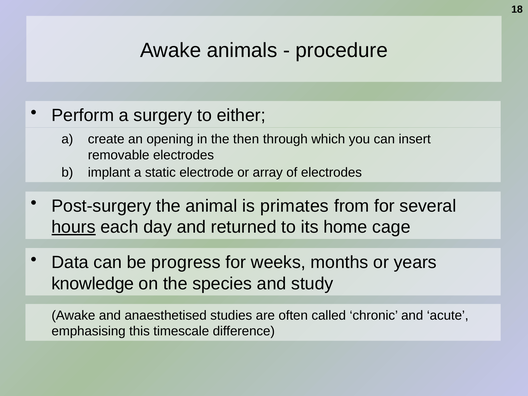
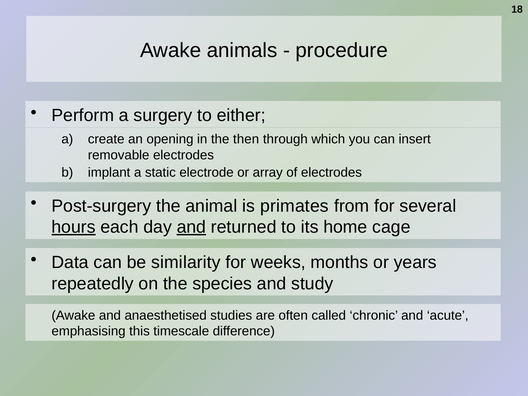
and at (191, 227) underline: none -> present
progress: progress -> similarity
knowledge: knowledge -> repeatedly
